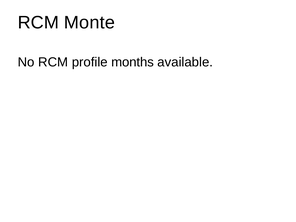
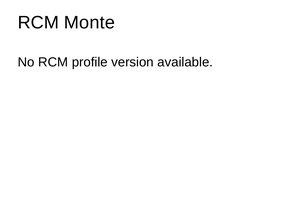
months: months -> version
